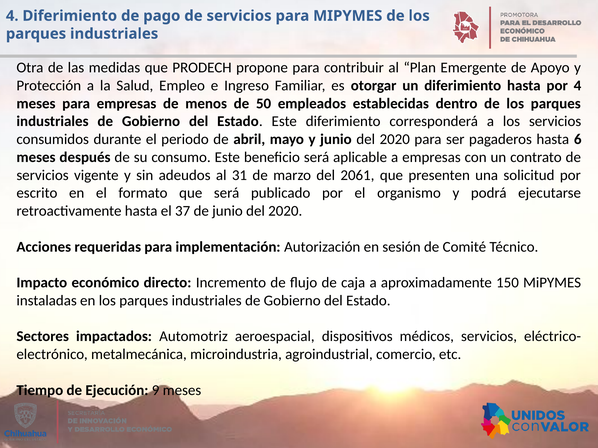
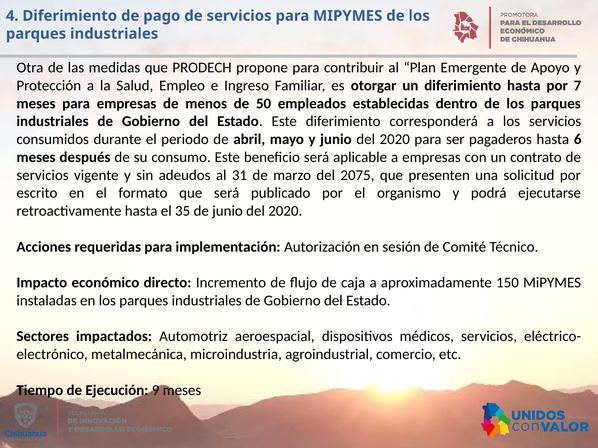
por 4: 4 -> 7
2061: 2061 -> 2075
37: 37 -> 35
